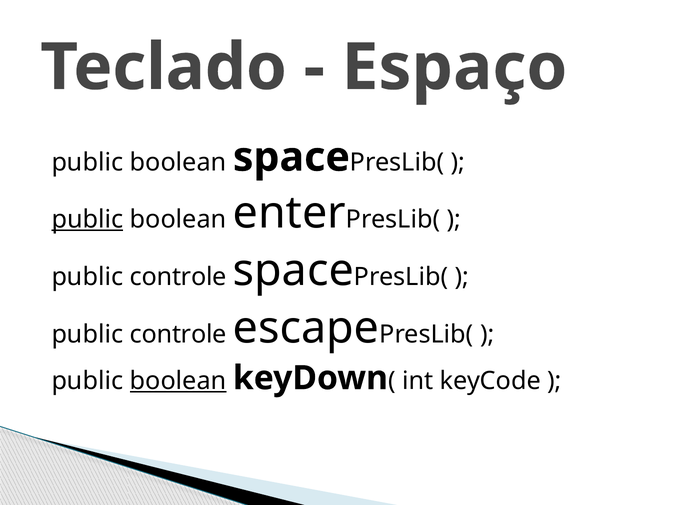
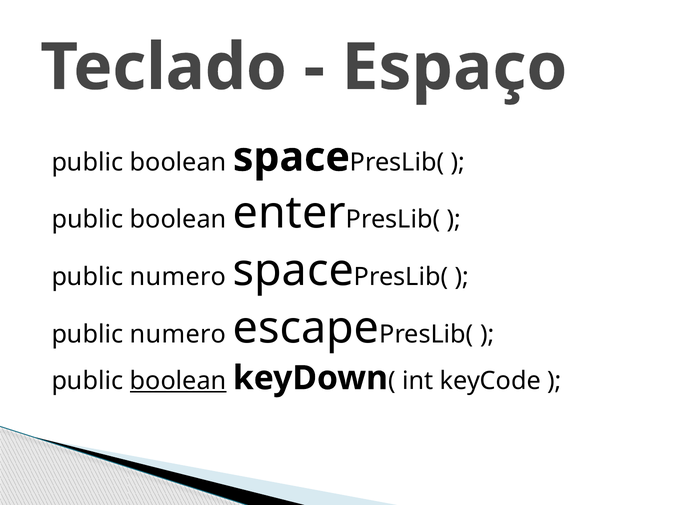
public at (87, 219) underline: present -> none
controle at (178, 277): controle -> numero
controle at (178, 334): controle -> numero
